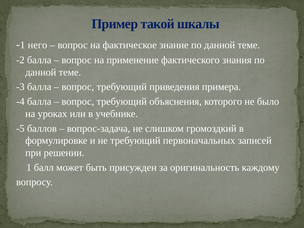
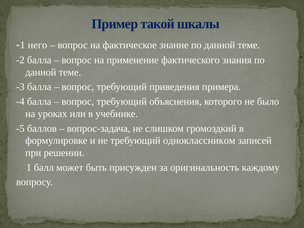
первоначальных: первоначальных -> одноклассником
